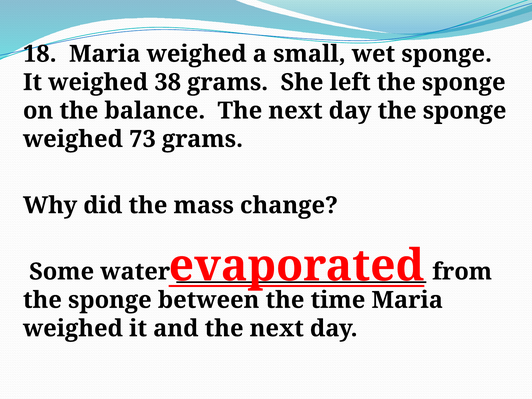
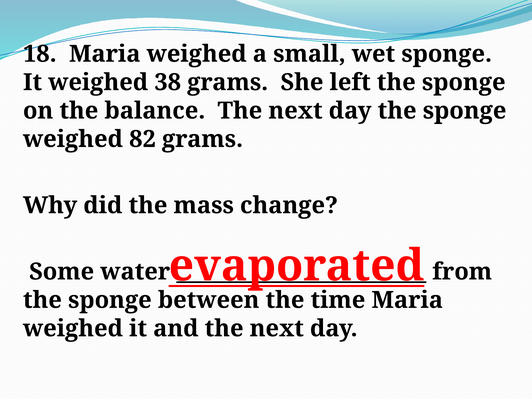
73: 73 -> 82
